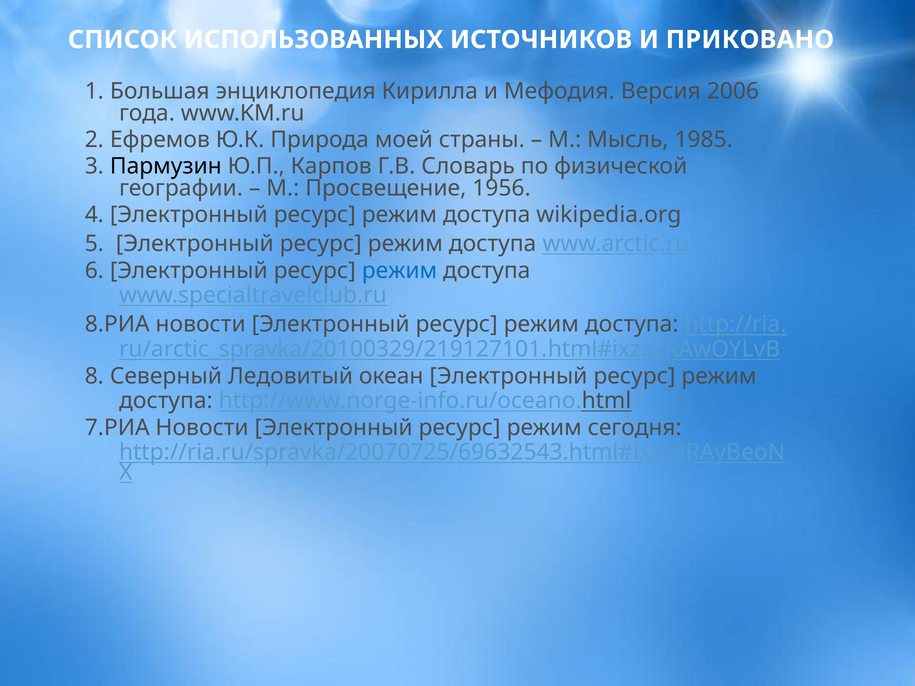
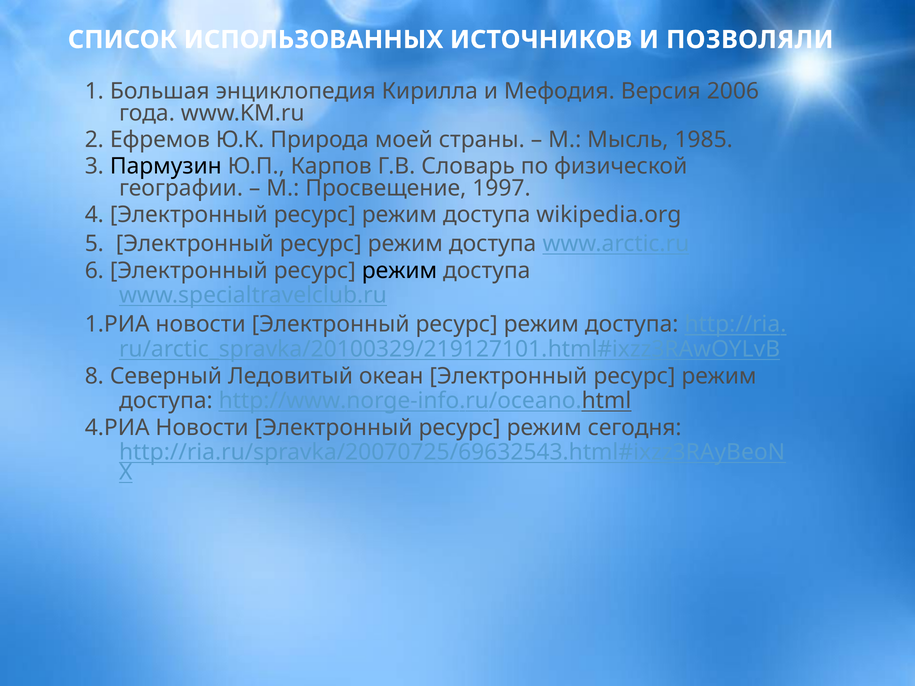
ПРИКОВАНО: ПРИКОВАНО -> ПОЗВОЛЯЛИ
1956: 1956 -> 1997
режим at (399, 271) colour: blue -> black
8.РИА: 8.РИА -> 1.РИА
7.РИА: 7.РИА -> 4.РИА
